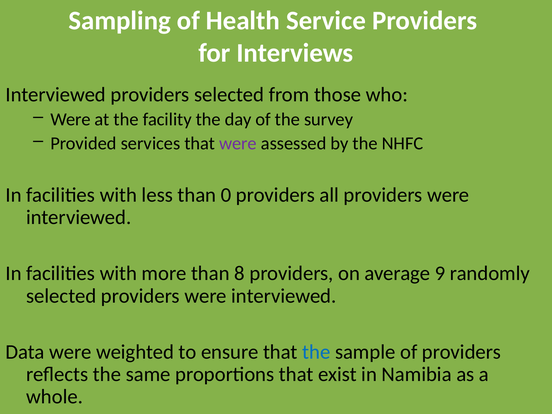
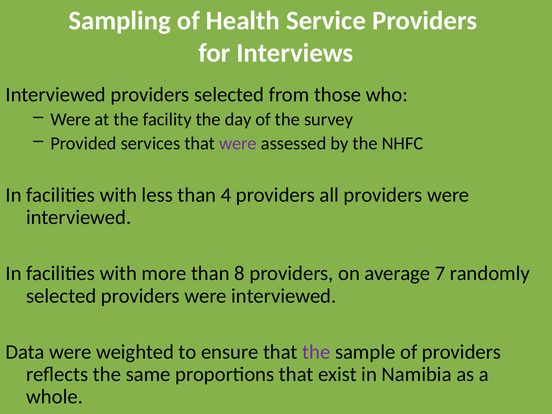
0: 0 -> 4
9: 9 -> 7
the at (316, 352) colour: blue -> purple
